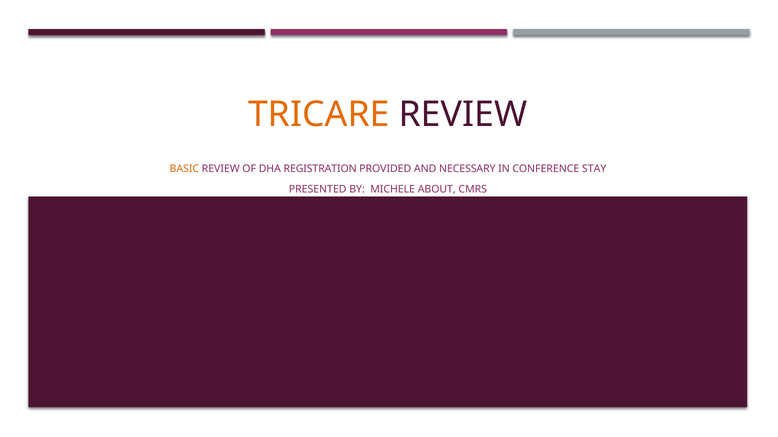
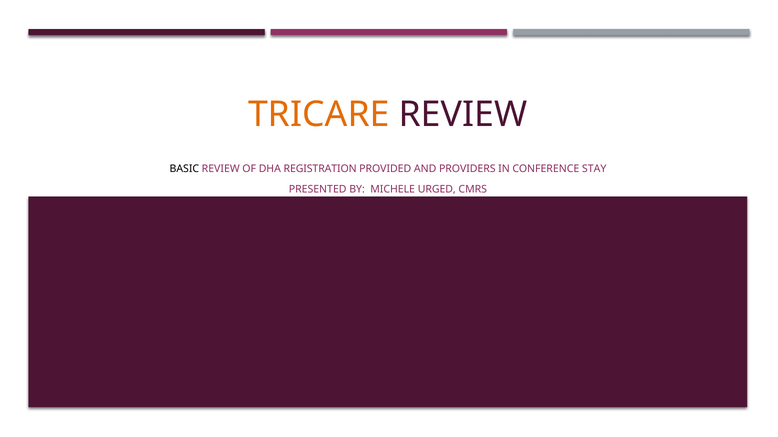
BASIC colour: orange -> black
NECESSARY: NECESSARY -> PROVIDERS
ABOUT: ABOUT -> URGED
